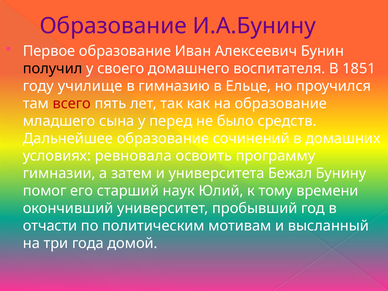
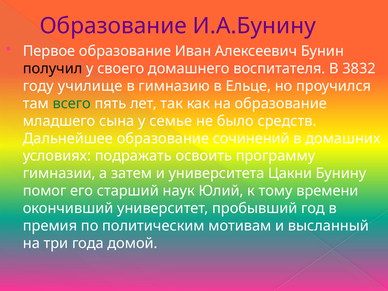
1851: 1851 -> 3832
всего colour: red -> green
перед: перед -> семье
ревновала: ревновала -> подражать
Бежал: Бежал -> Цакни
отчасти: отчасти -> премия
